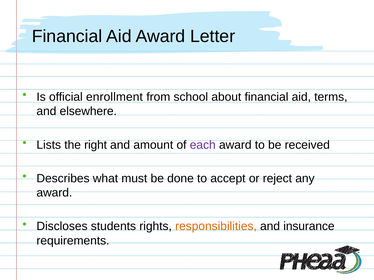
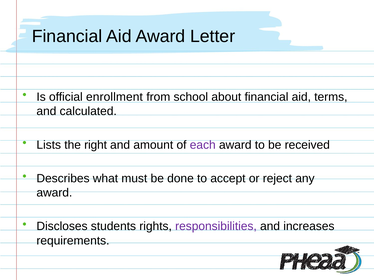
elsewhere: elsewhere -> calculated
responsibilities colour: orange -> purple
insurance: insurance -> increases
